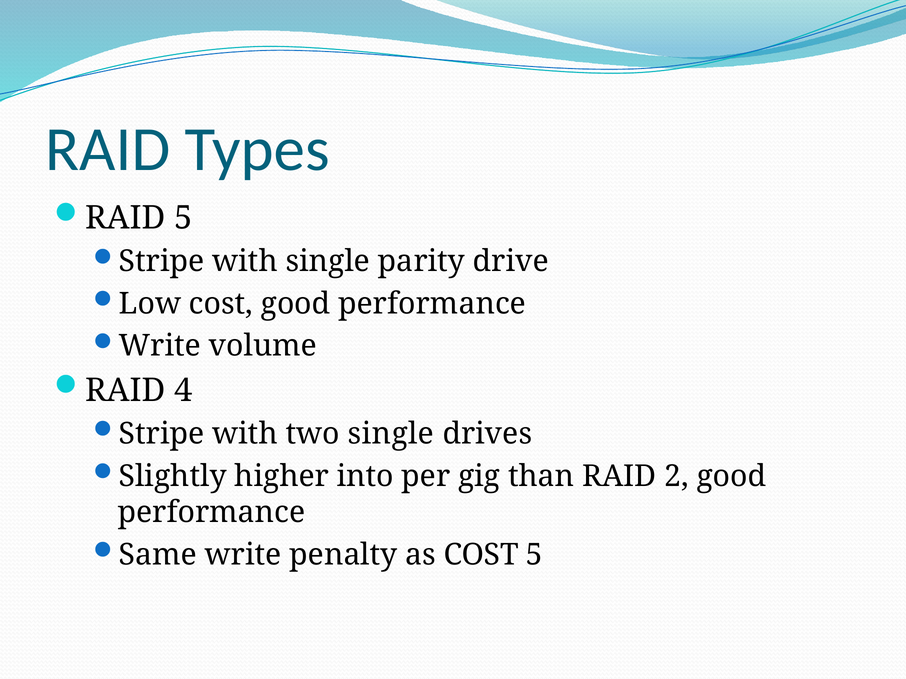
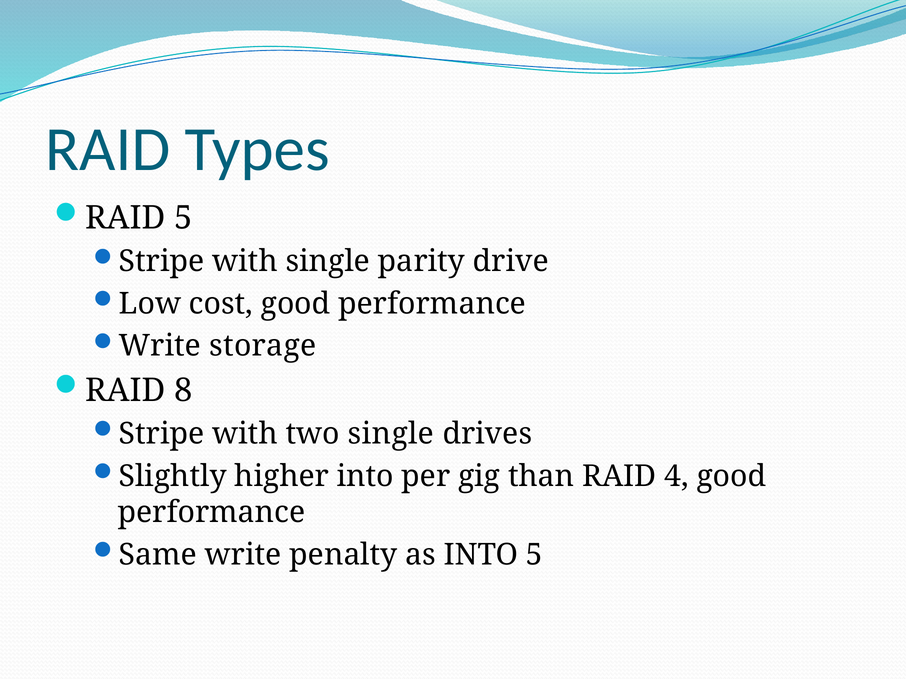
volume: volume -> storage
4: 4 -> 8
2: 2 -> 4
as COST: COST -> INTO
